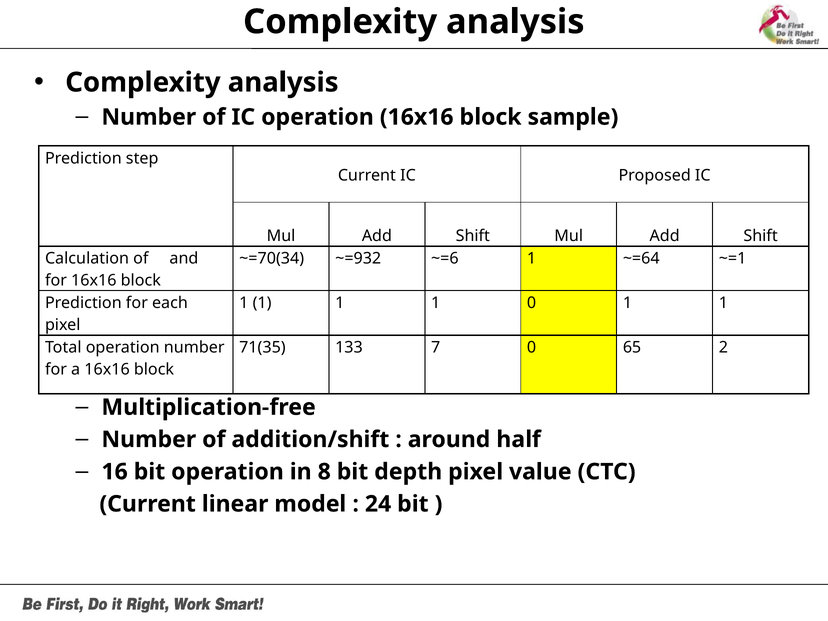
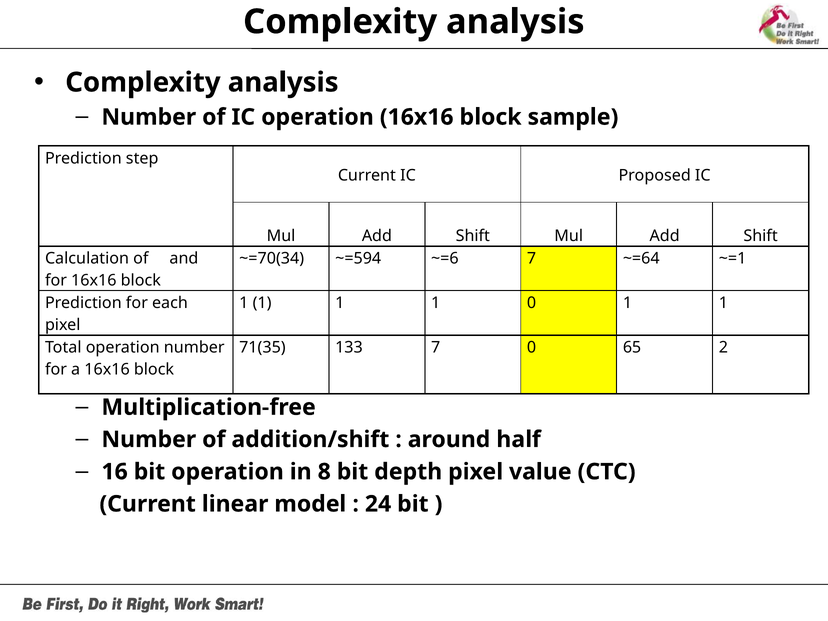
~=932: ~=932 -> ~=594
~=6 1: 1 -> 7
